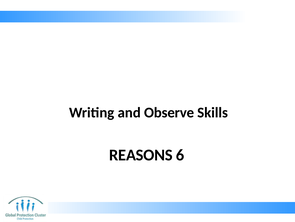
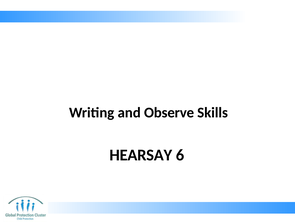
REASONS: REASONS -> HEARSAY
